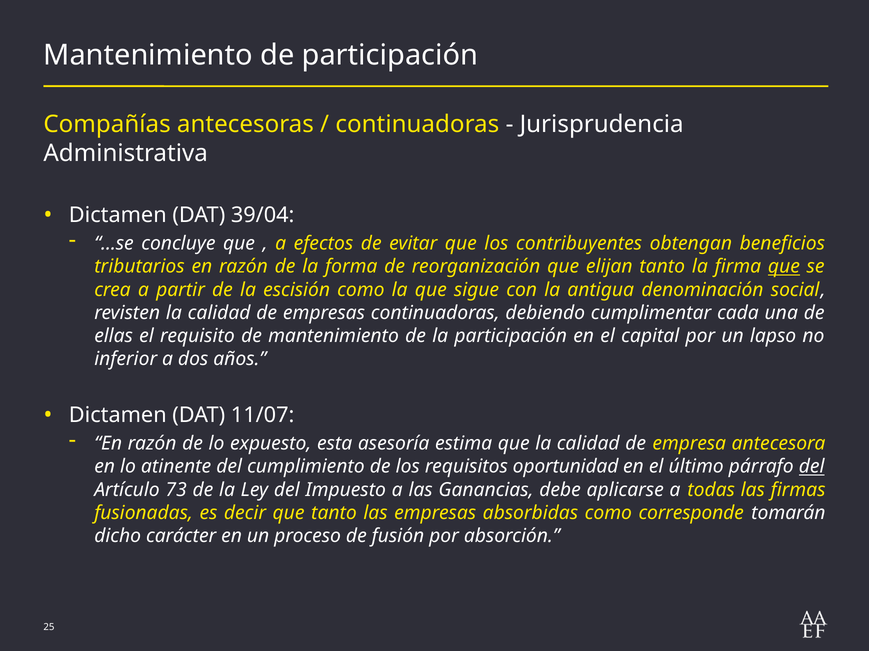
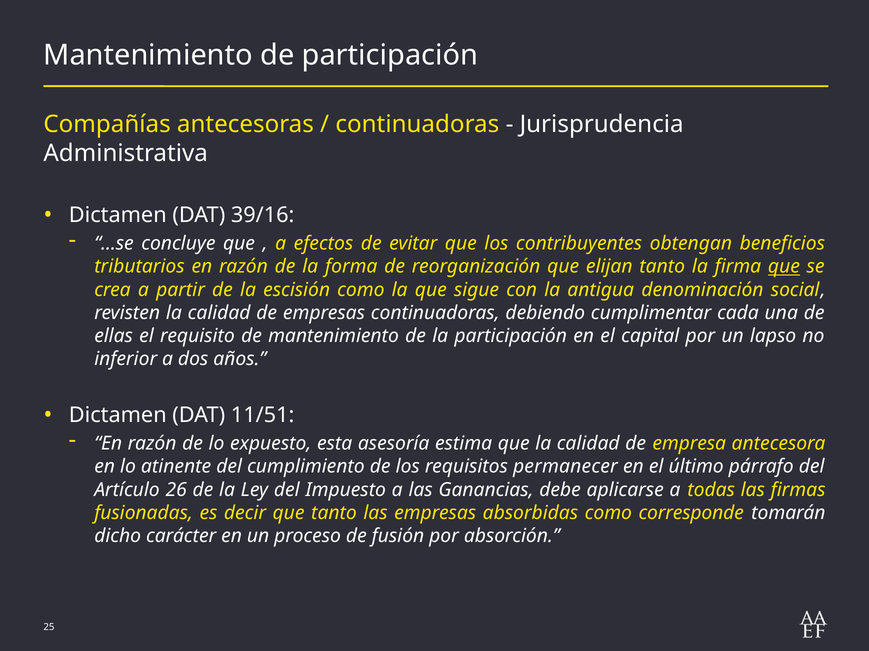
39/04: 39/04 -> 39/16
11/07: 11/07 -> 11/51
oportunidad: oportunidad -> permanecer
del at (812, 467) underline: present -> none
73: 73 -> 26
